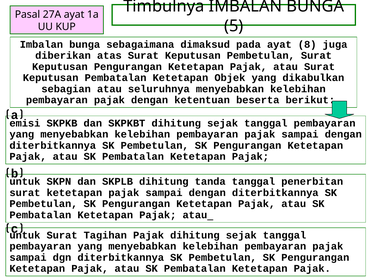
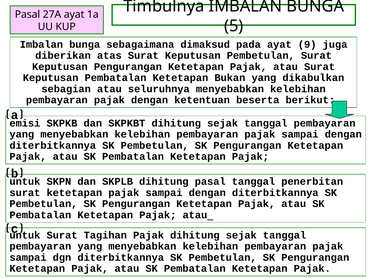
8: 8 -> 9
Objek: Objek -> Bukan
dihitung tanda: tanda -> pasal
